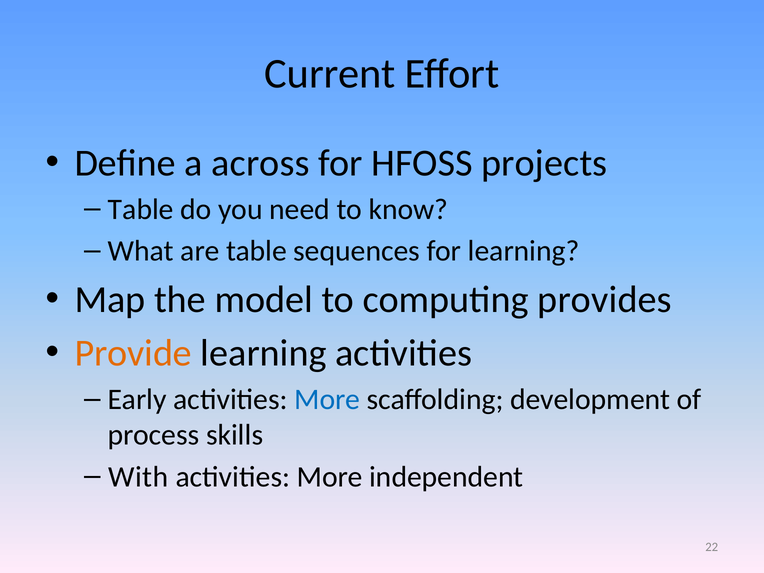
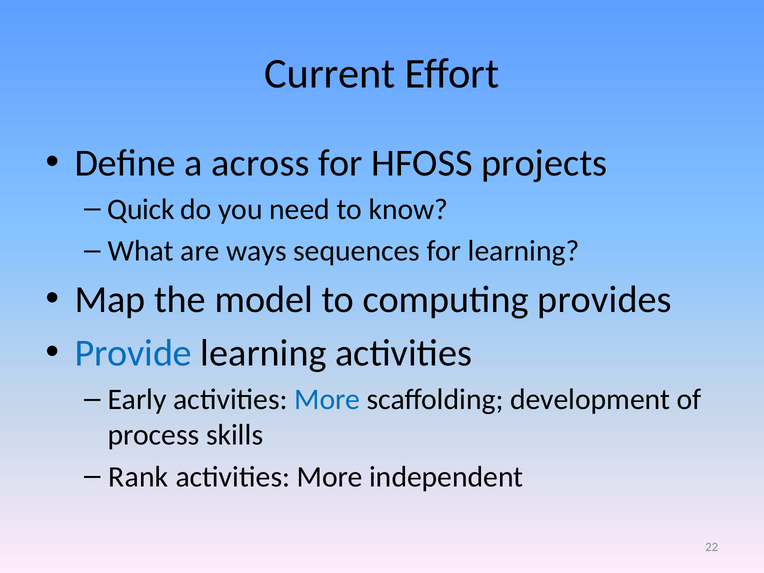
Table at (141, 209): Table -> Quick
are table: table -> ways
Provide colour: orange -> blue
With: With -> Rank
